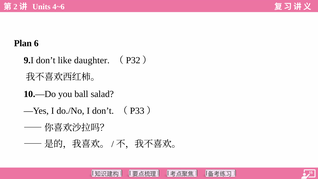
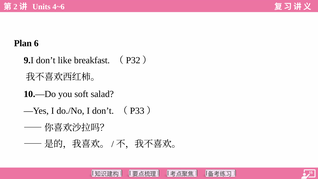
daughter: daughter -> breakfast
ball: ball -> soft
